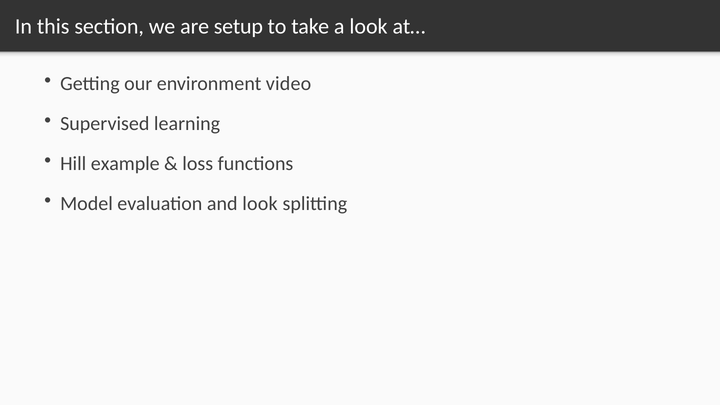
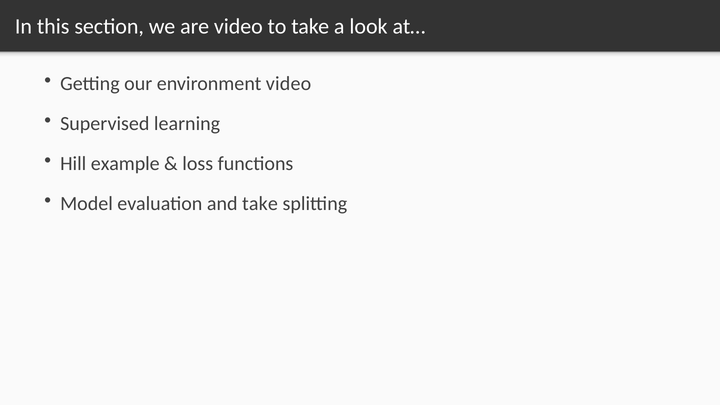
are setup: setup -> video
and look: look -> take
